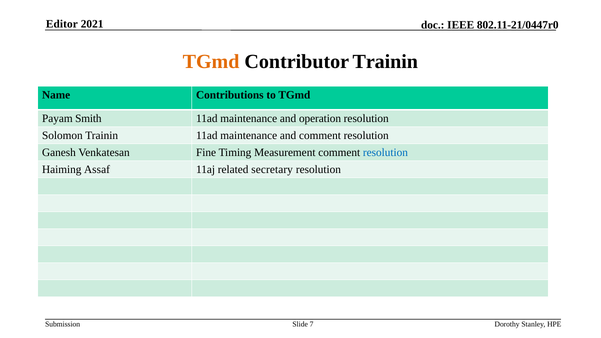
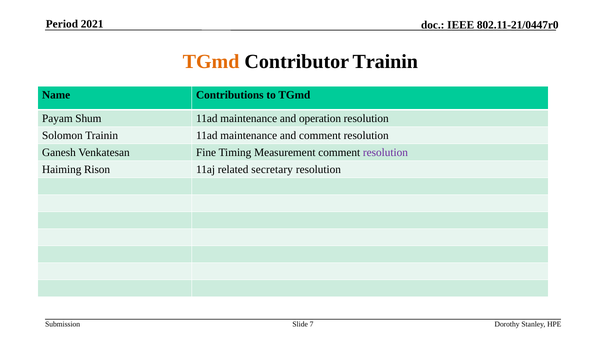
Editor: Editor -> Period
Smith: Smith -> Shum
resolution at (385, 153) colour: blue -> purple
Assaf: Assaf -> Rison
